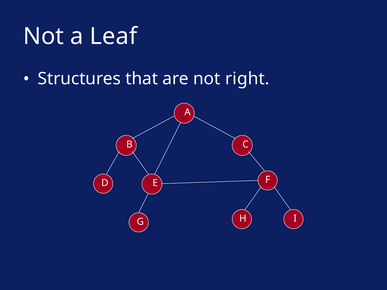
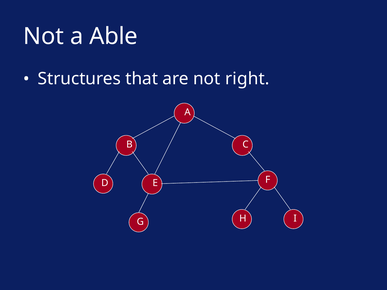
Leaf: Leaf -> Able
